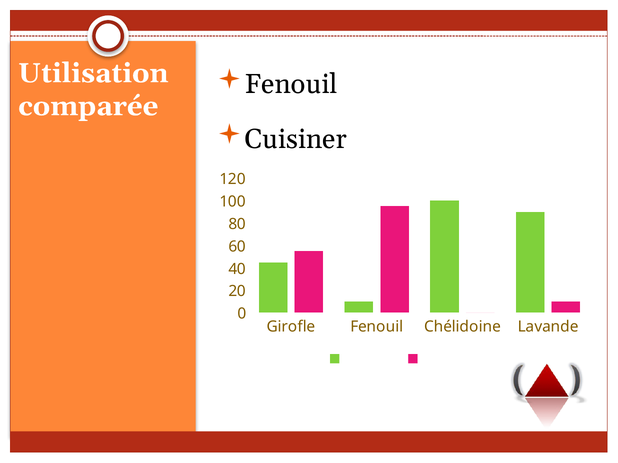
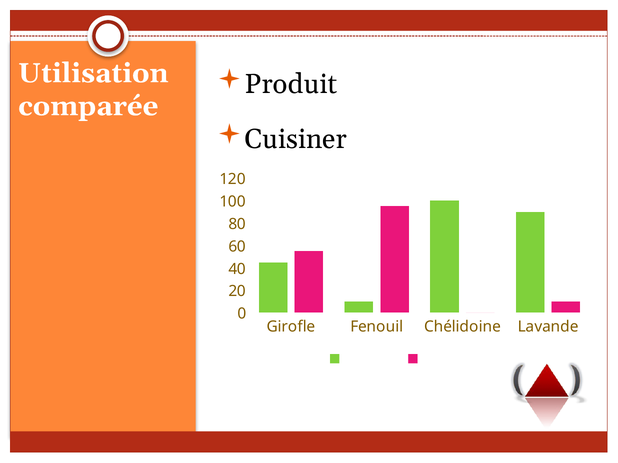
Fenouil at (291, 84): Fenouil -> Produit
